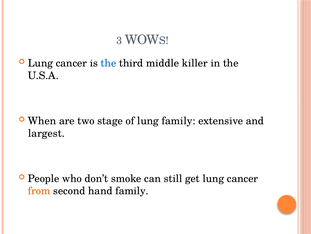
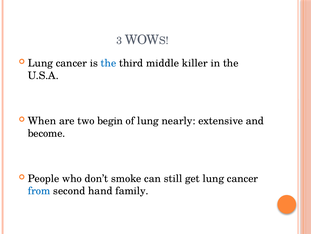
stage: stage -> begin
lung family: family -> nearly
largest: largest -> become
from colour: orange -> blue
